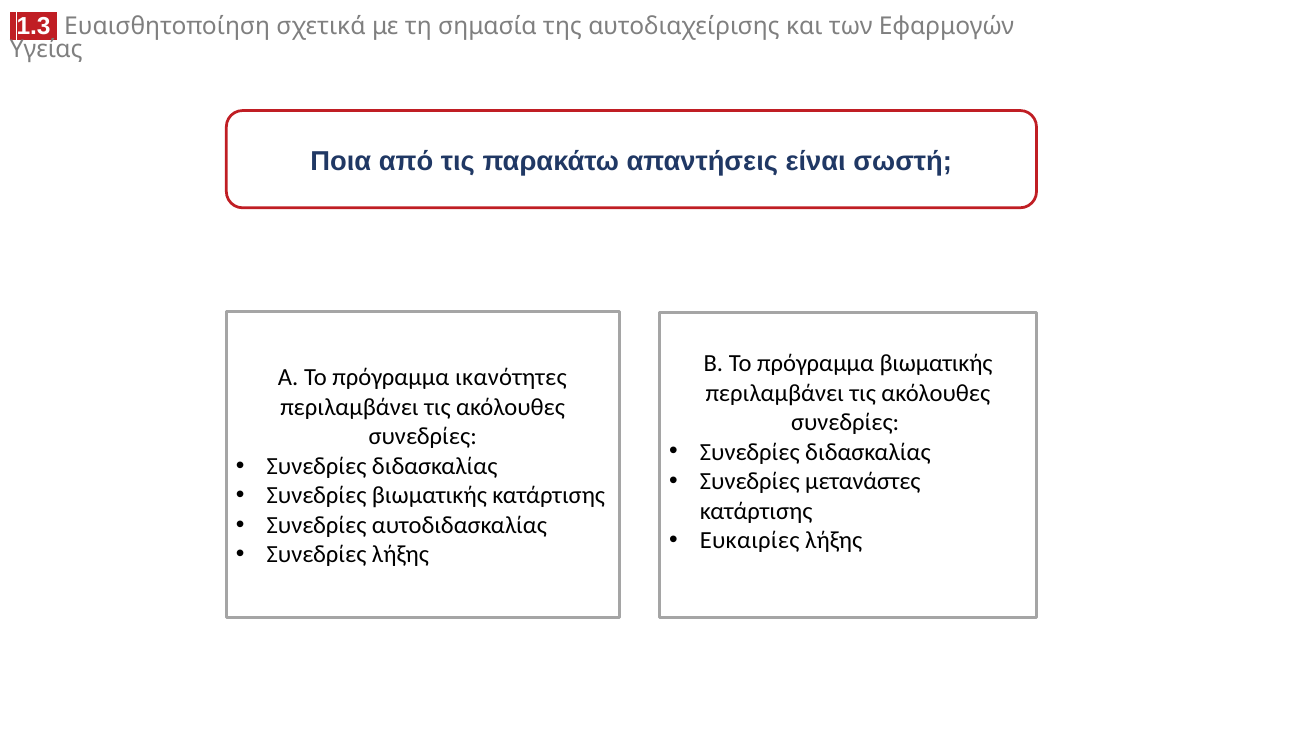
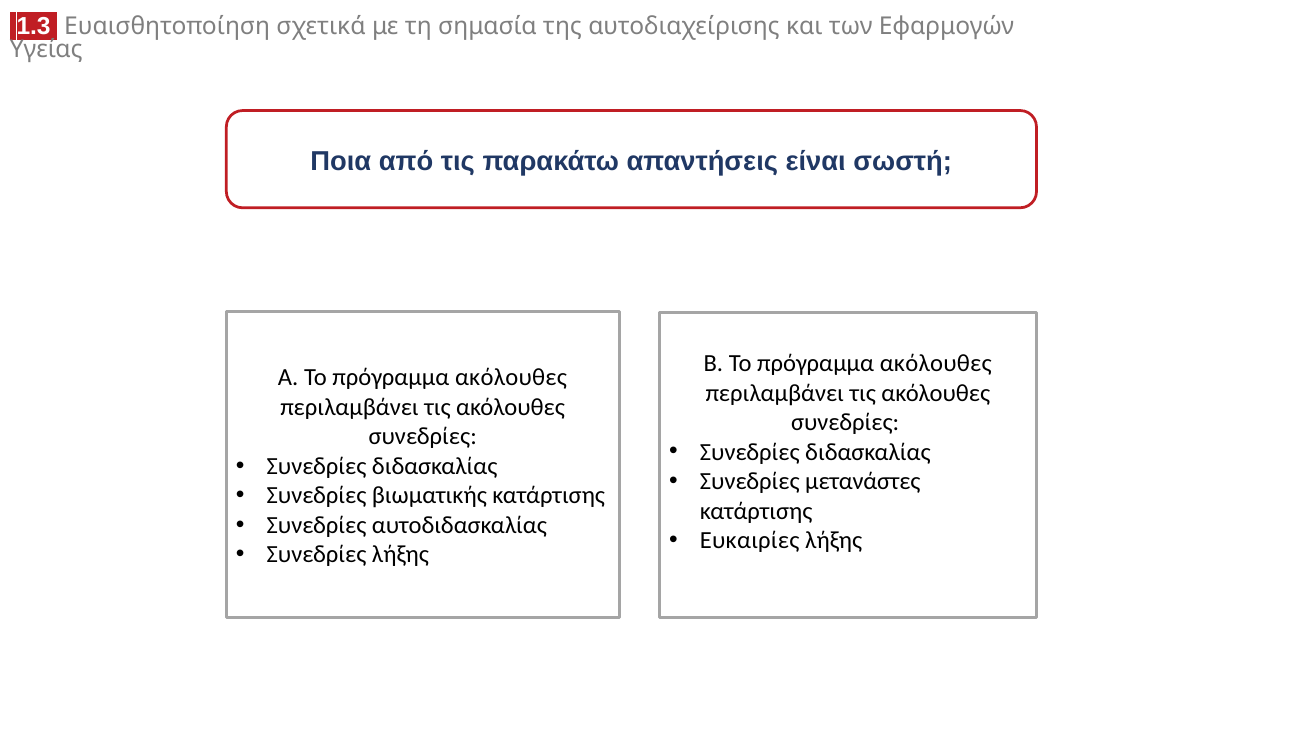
B Το πρόγραμμα βιωματικής: βιωματικής -> ακόλουθες
A Το πρόγραμμα ικανότητες: ικανότητες -> ακόλουθες
